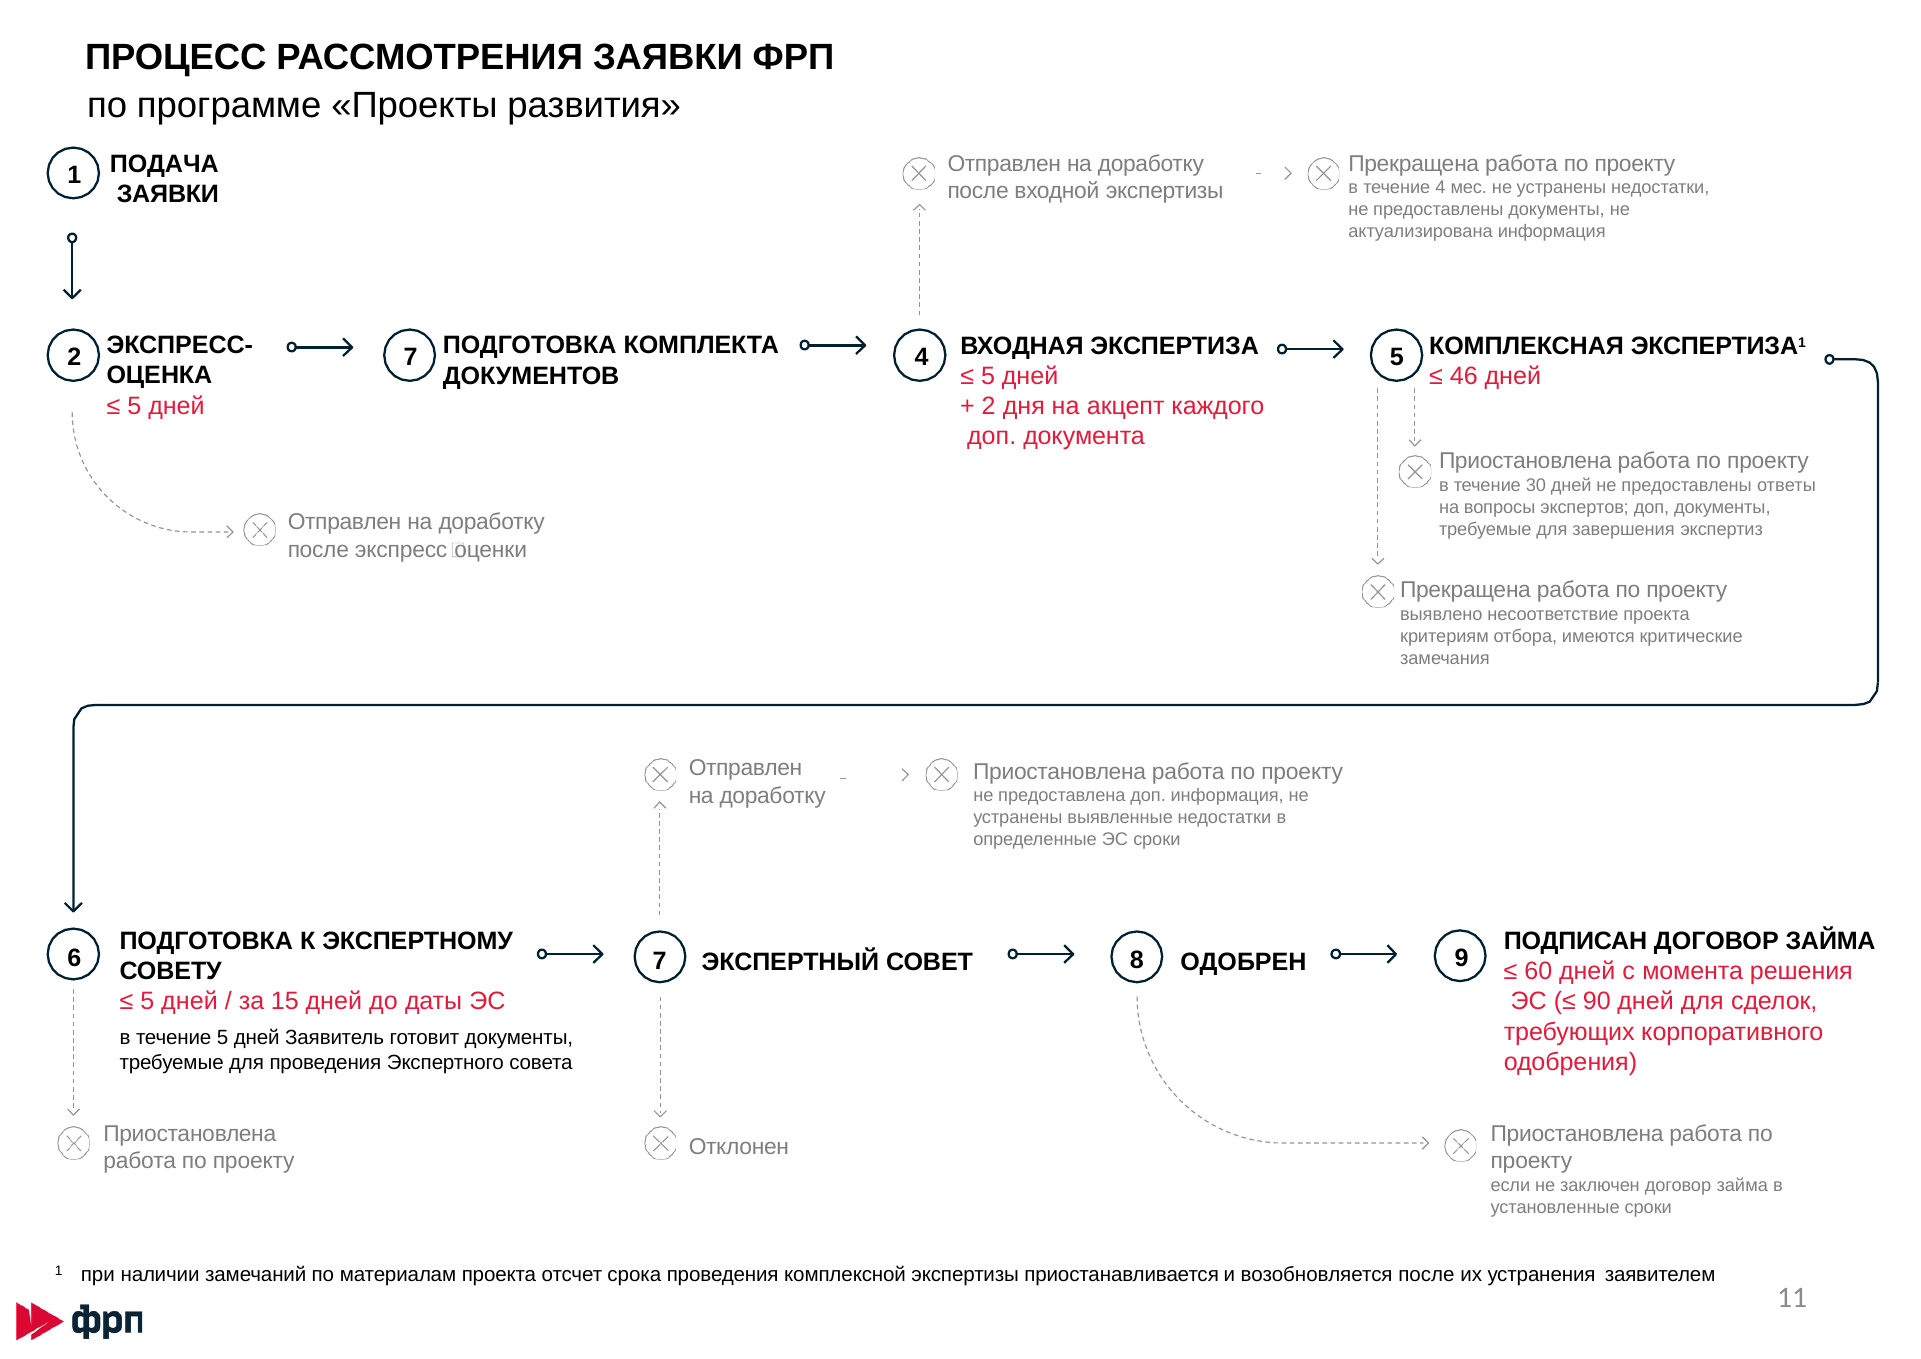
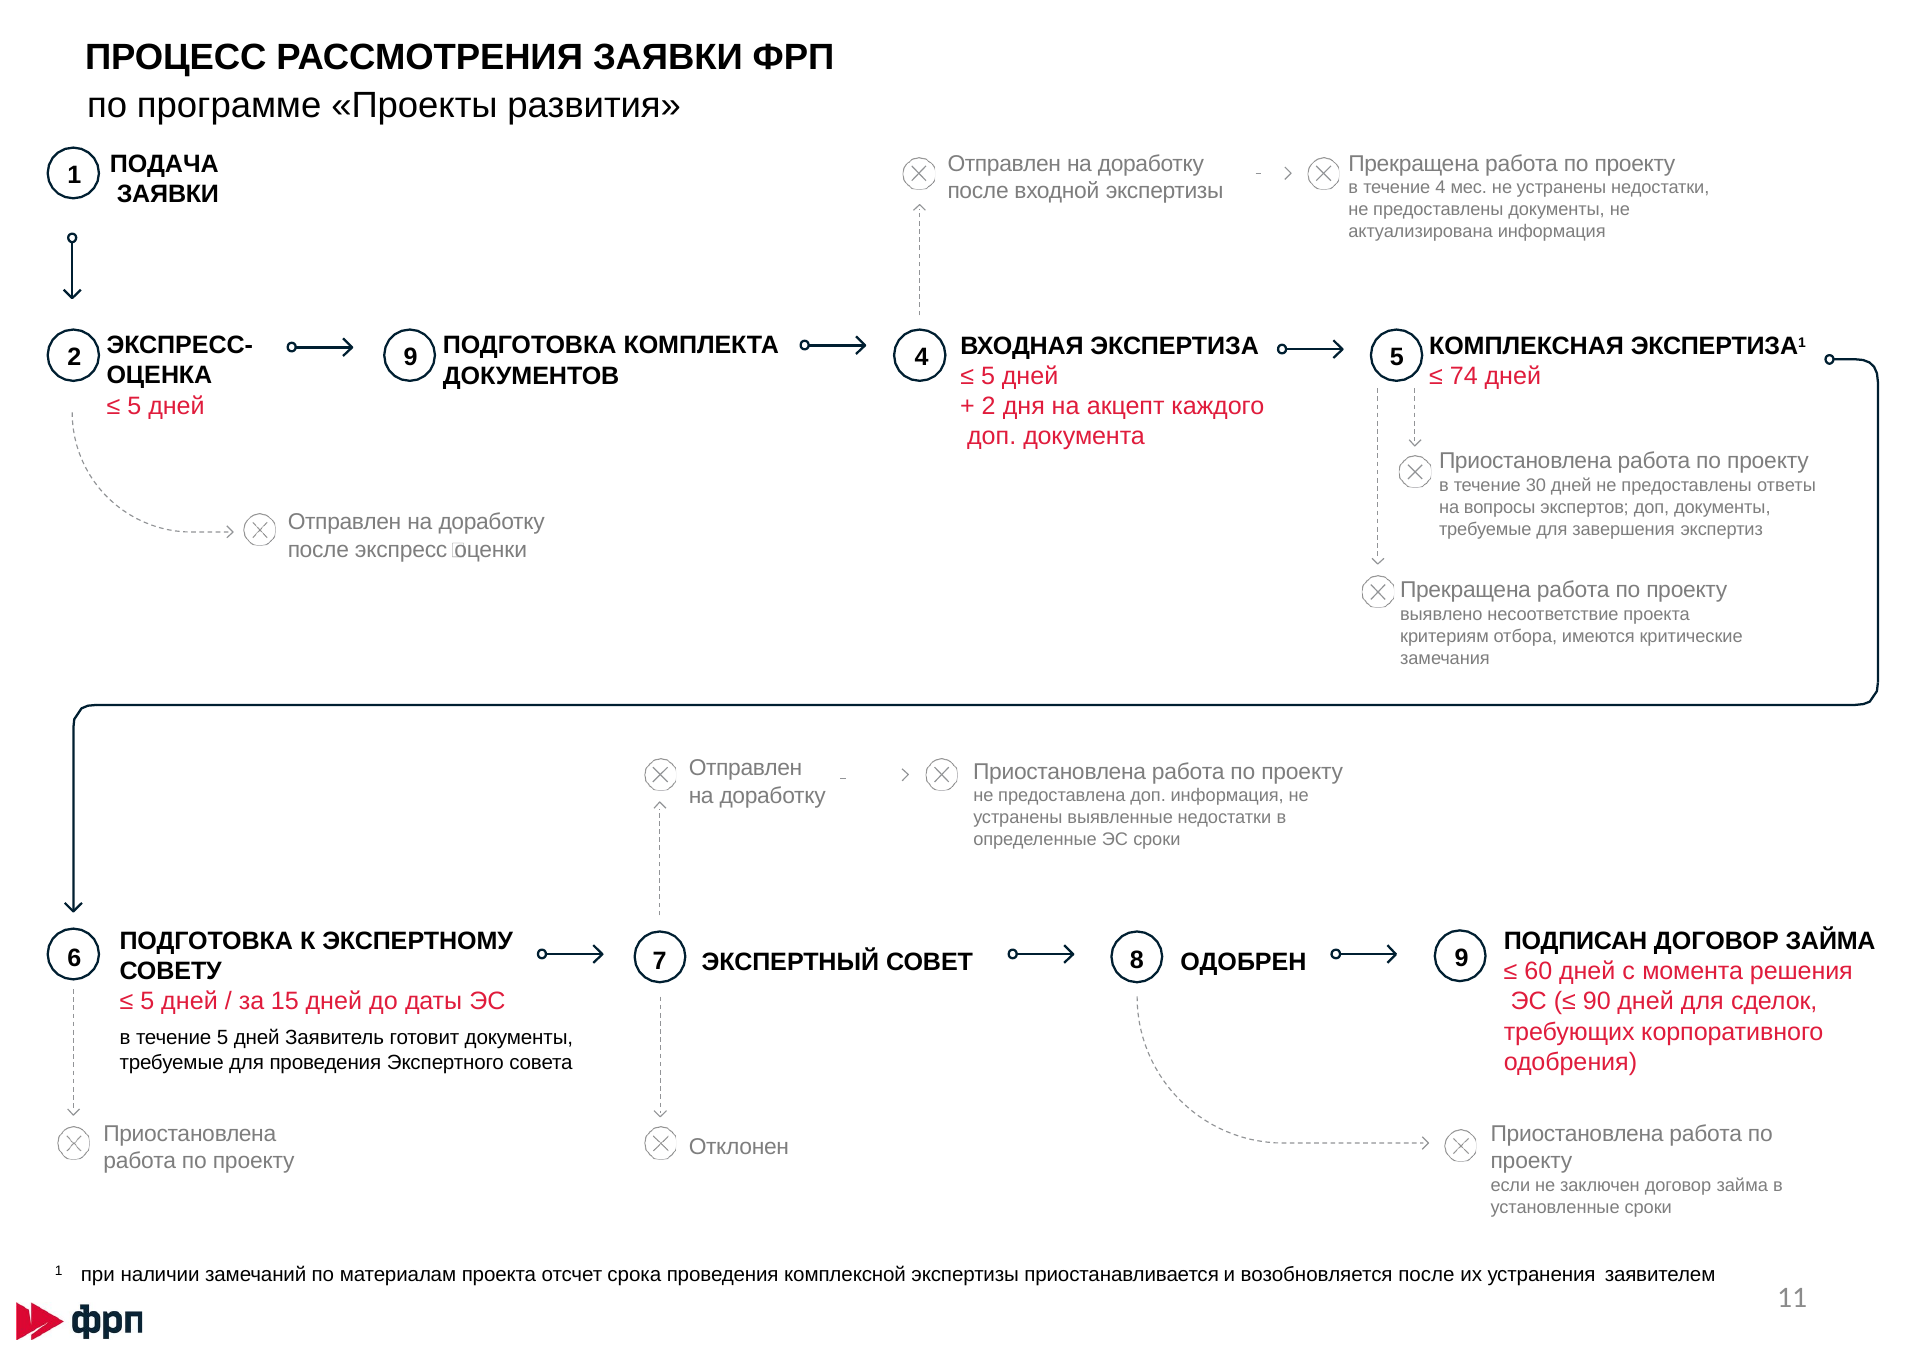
2 7: 7 -> 9
46: 46 -> 74
